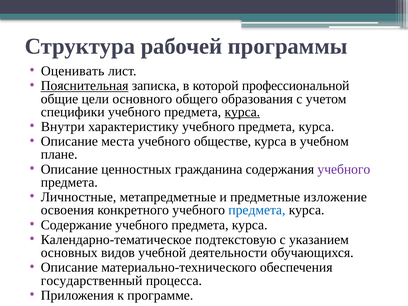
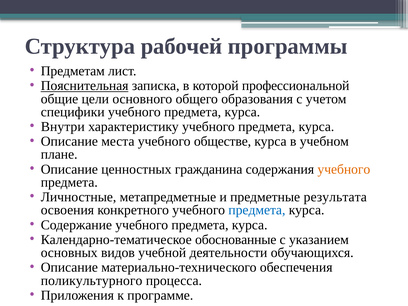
Оценивать: Оценивать -> Предметам
курса at (242, 112) underline: present -> none
учебного at (344, 169) colour: purple -> orange
изложение: изложение -> результата
подтекстовую: подтекстовую -> обоснованные
государственный: государственный -> поликультурного
